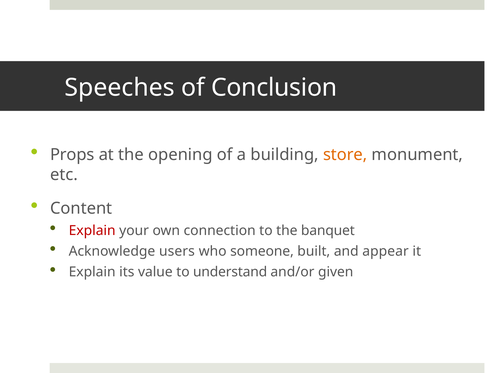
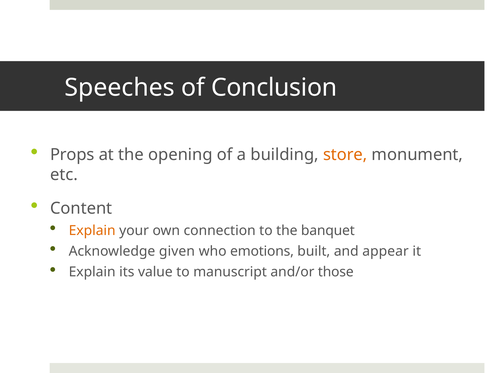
Explain at (92, 230) colour: red -> orange
users: users -> given
someone: someone -> emotions
understand: understand -> manuscript
given: given -> those
